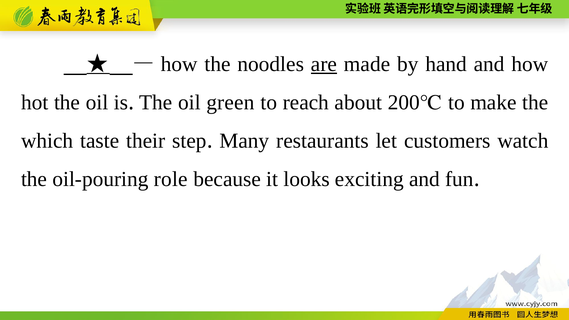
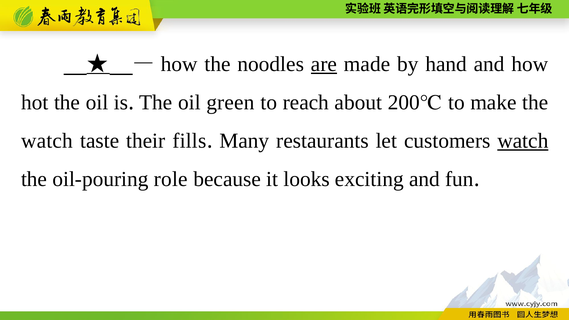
which at (47, 141): which -> watch
step: step -> fills
watch at (523, 141) underline: none -> present
